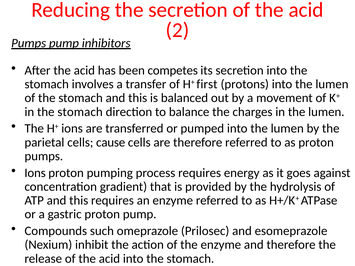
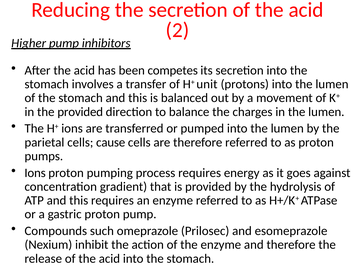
Pumps at (29, 43): Pumps -> Higher
first: first -> unit
in the stomach: stomach -> provided
